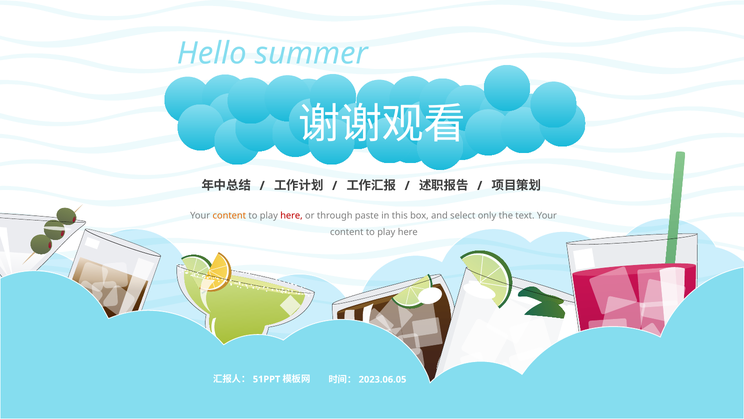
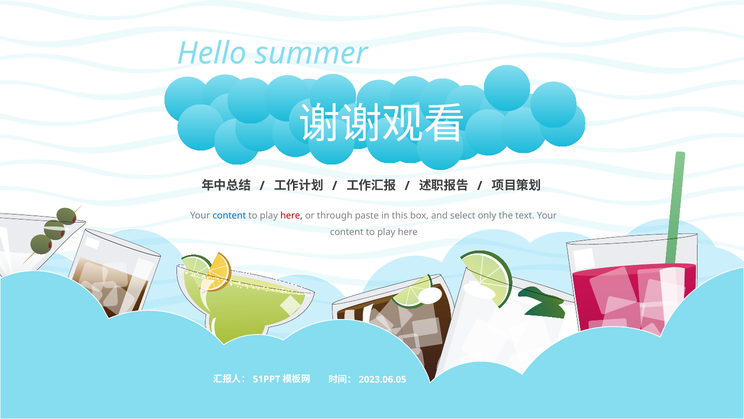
content at (229, 215) colour: orange -> blue
